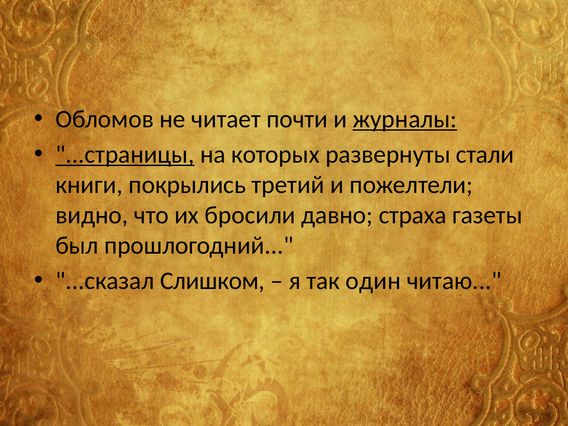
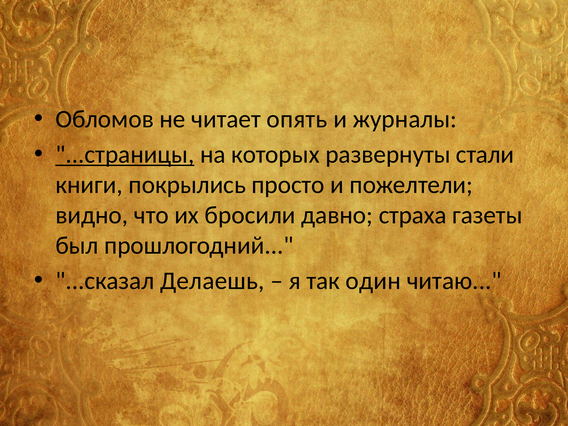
почти: почти -> опять
журналы underline: present -> none
третий: третий -> просто
Слишком: Слишком -> Делаешь
